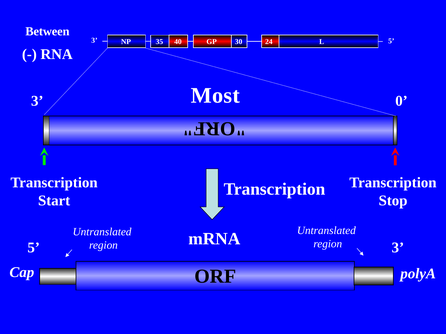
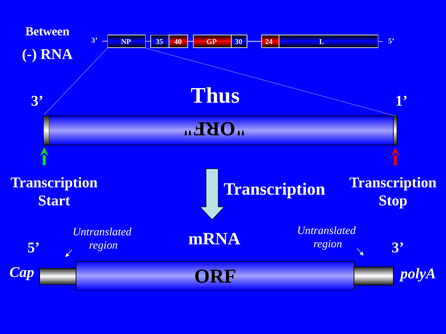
Most: Most -> Thus
0: 0 -> 1
